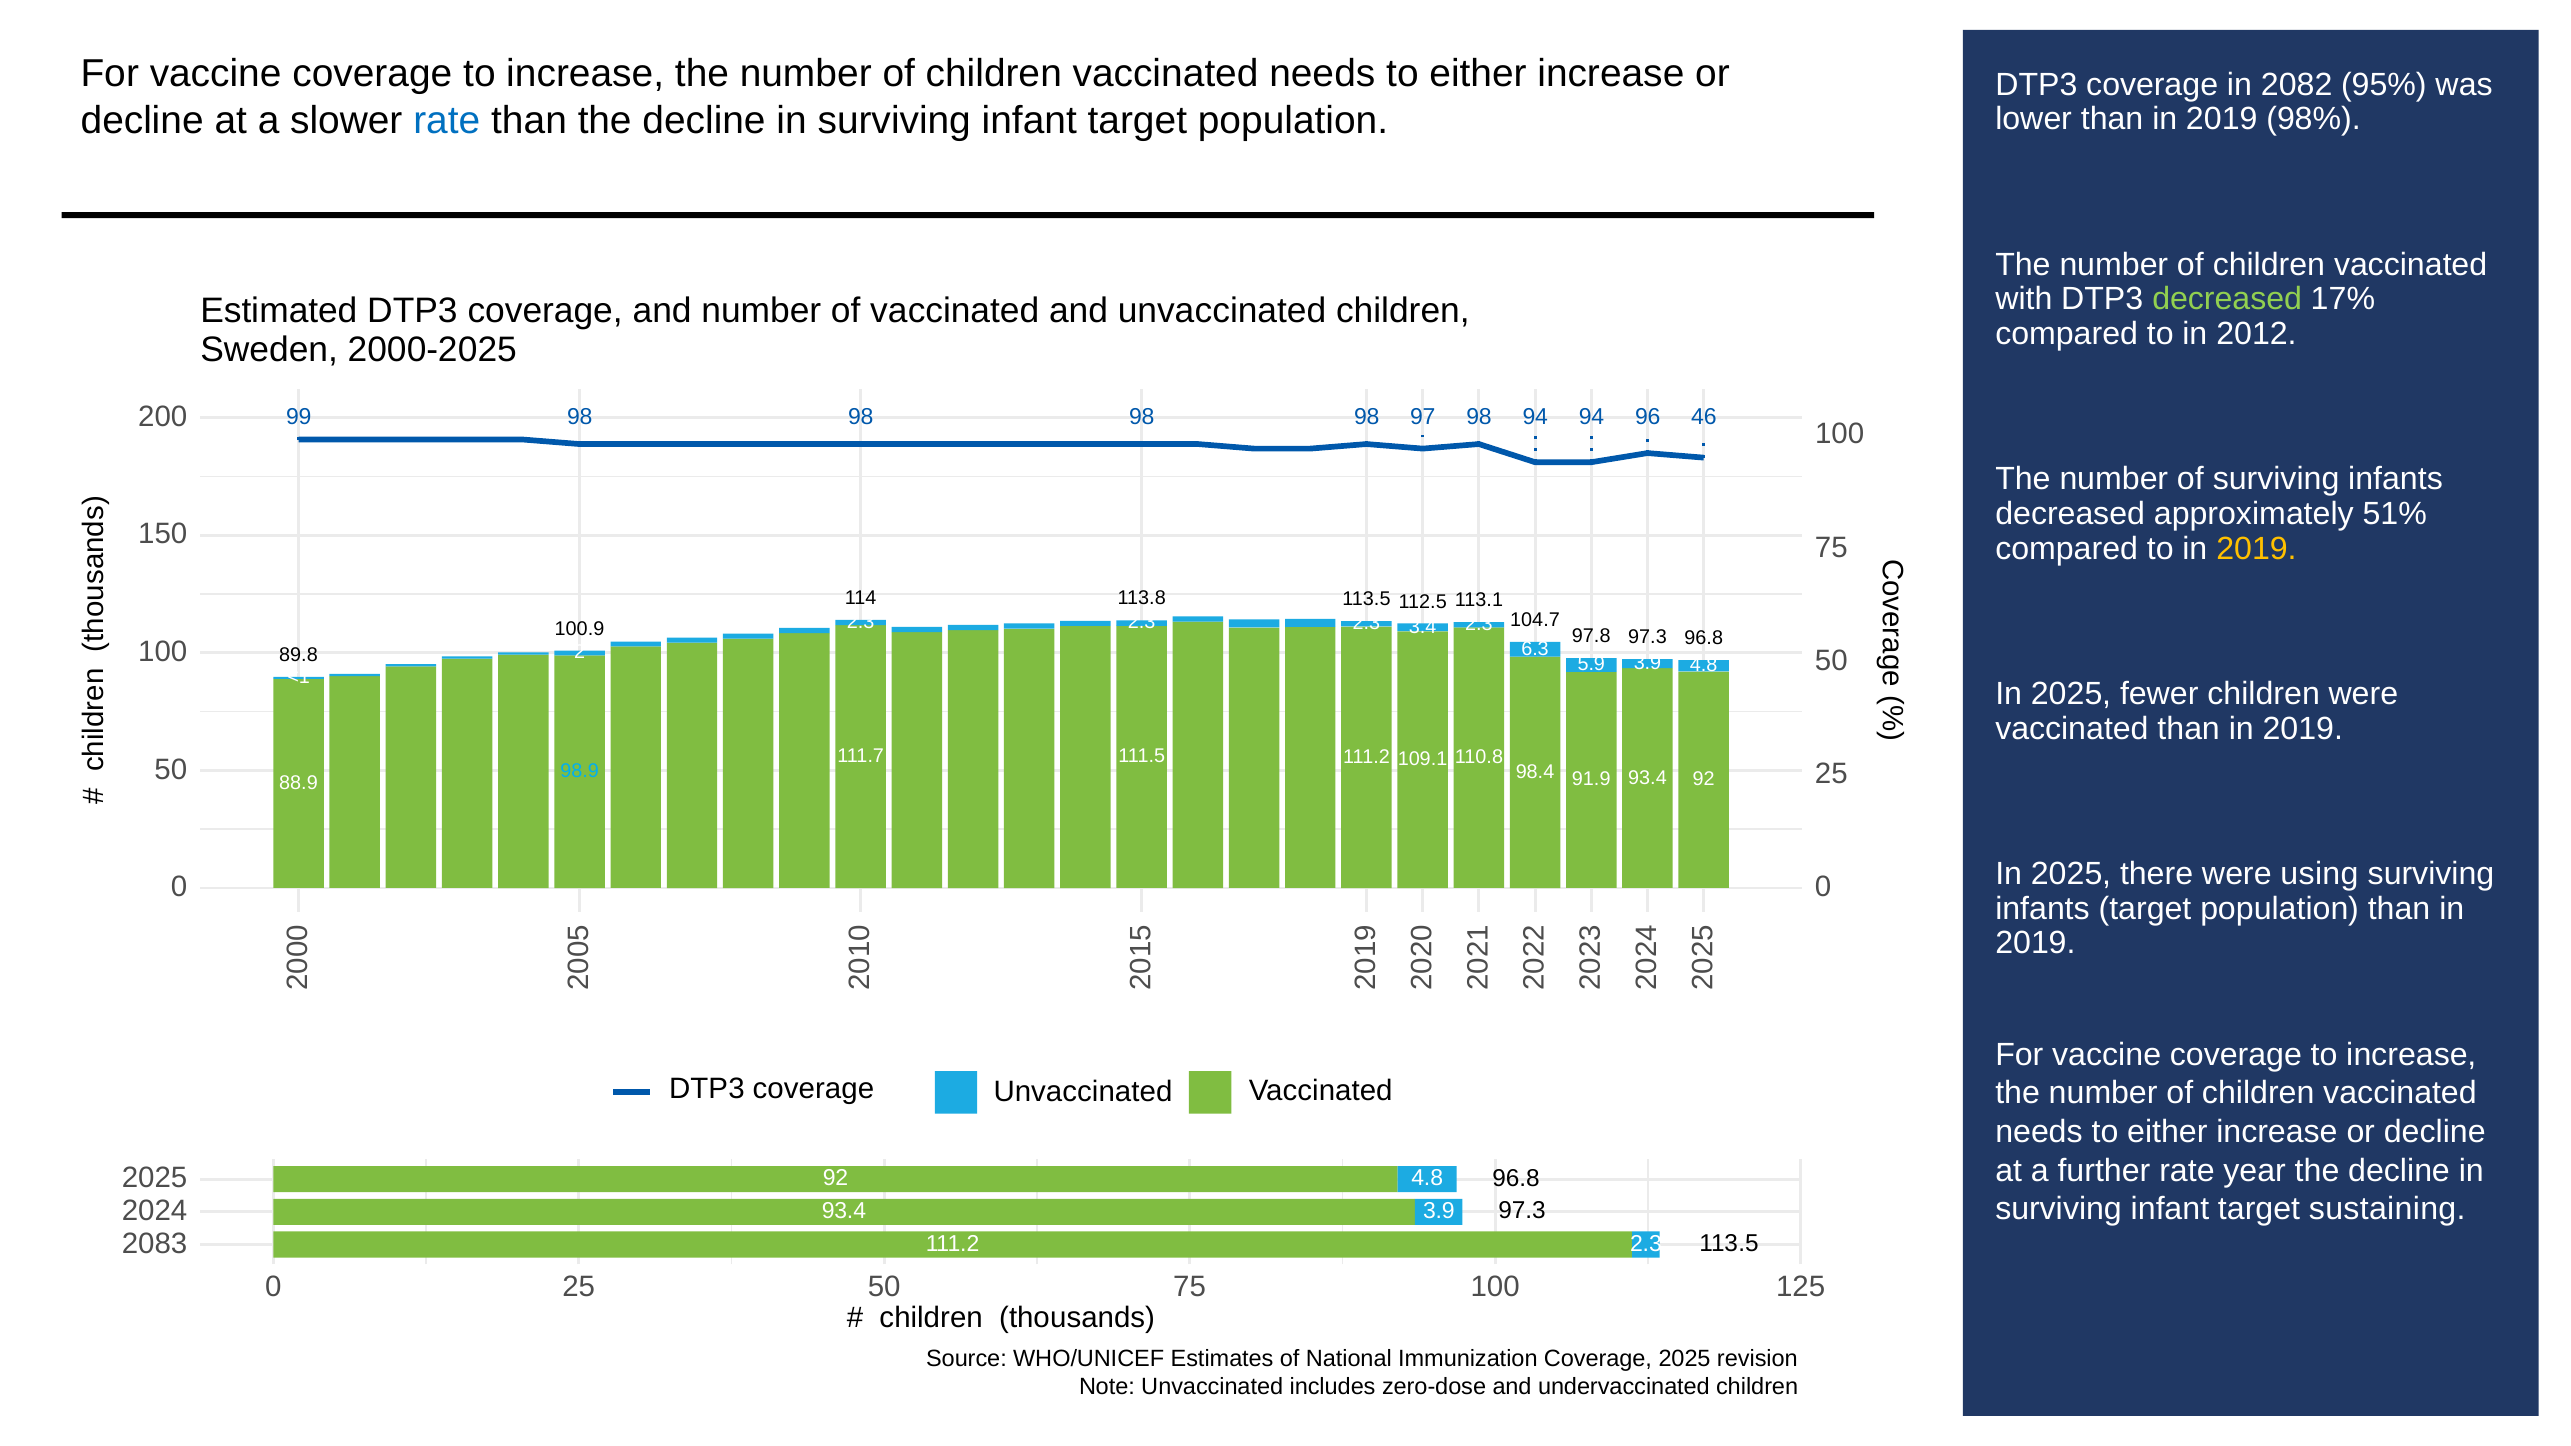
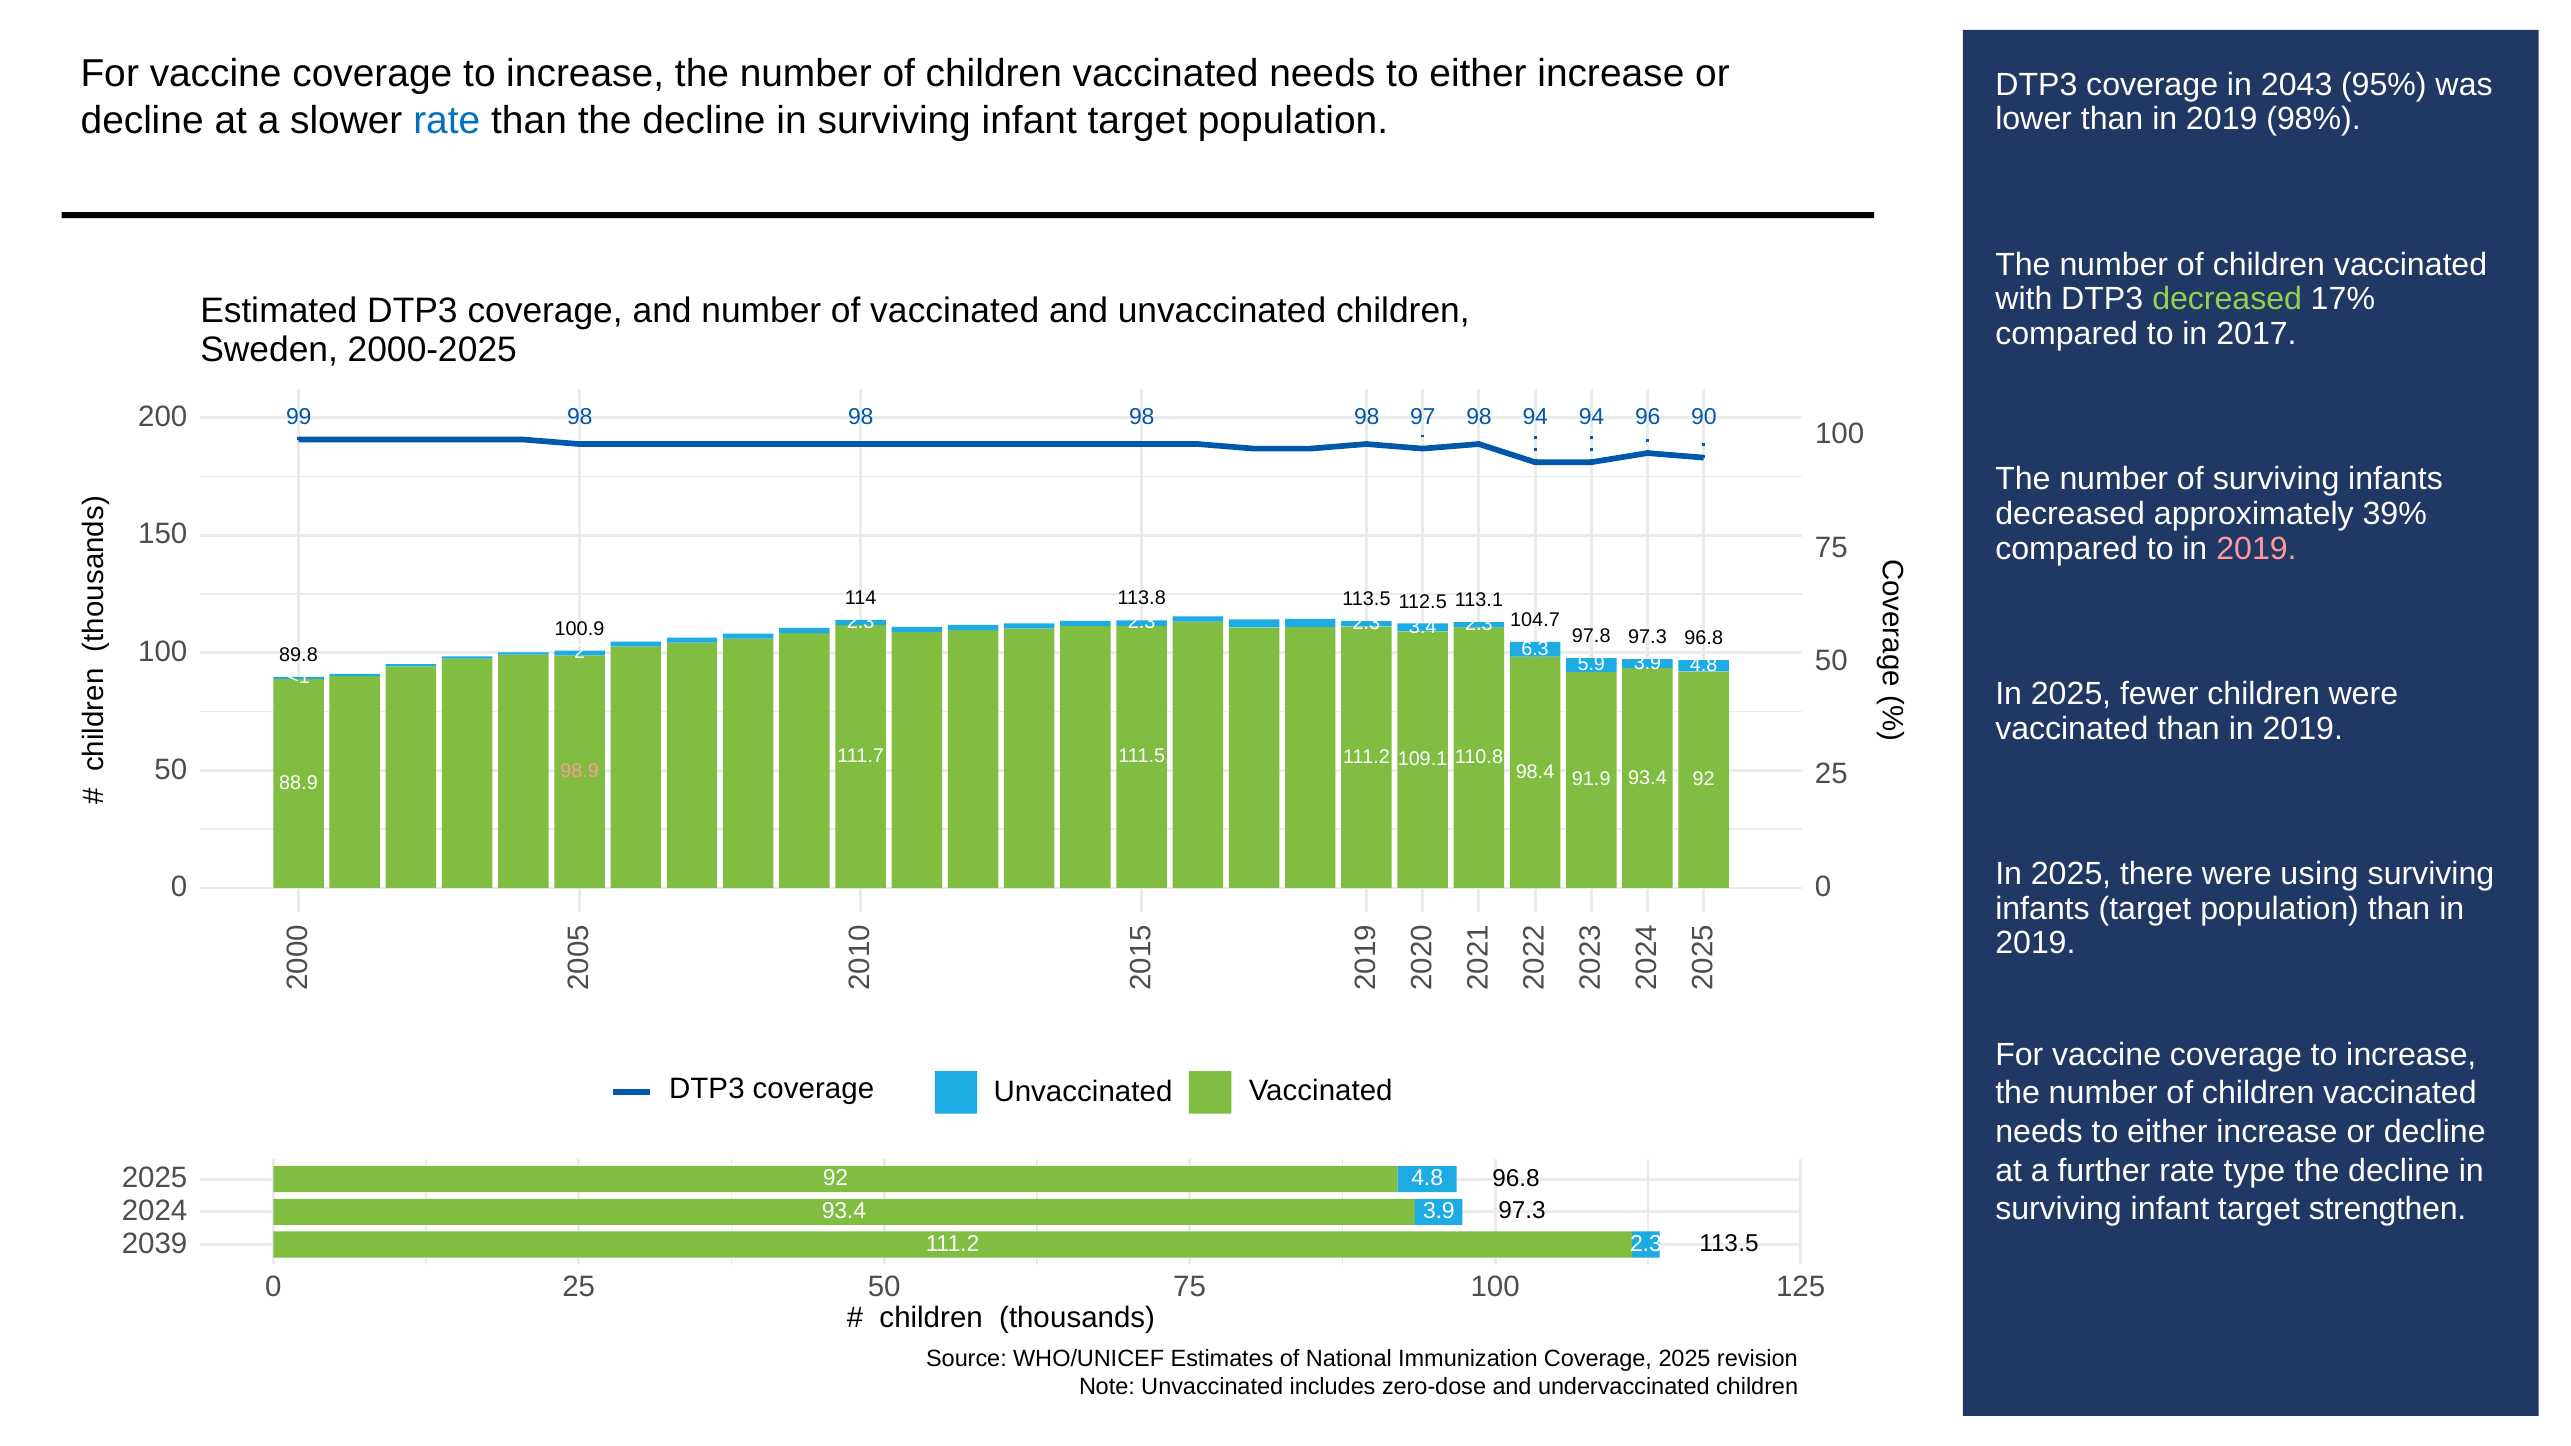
2082: 2082 -> 2043
2012: 2012 -> 2017
46: 46 -> 90
51%: 51% -> 39%
2019 at (2256, 549) colour: yellow -> pink
98.9 colour: light blue -> pink
year: year -> type
sustaining: sustaining -> strengthen
2083: 2083 -> 2039
